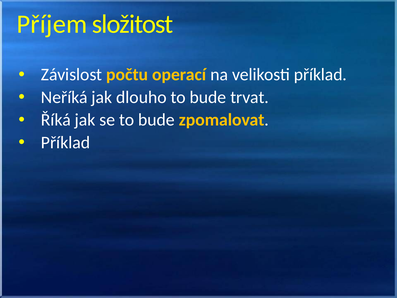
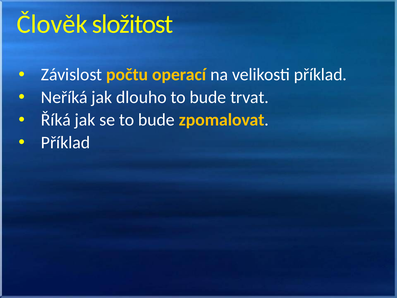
Příjem: Příjem -> Člověk
